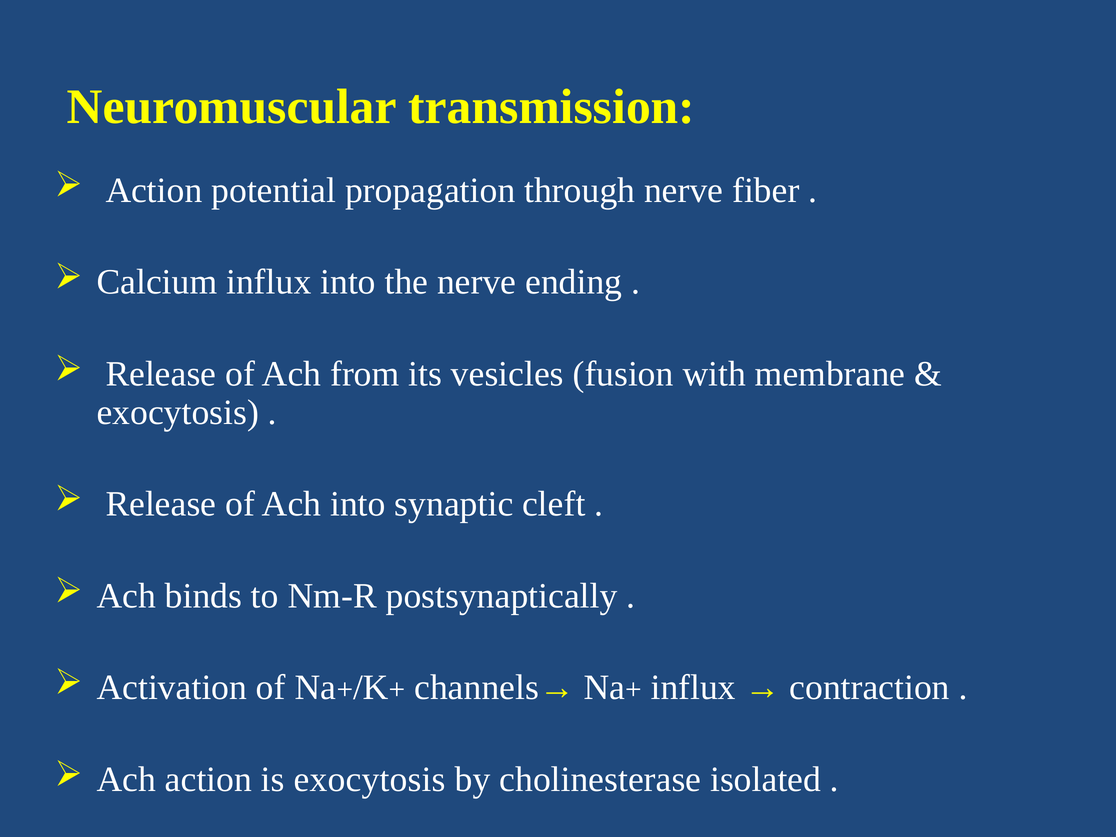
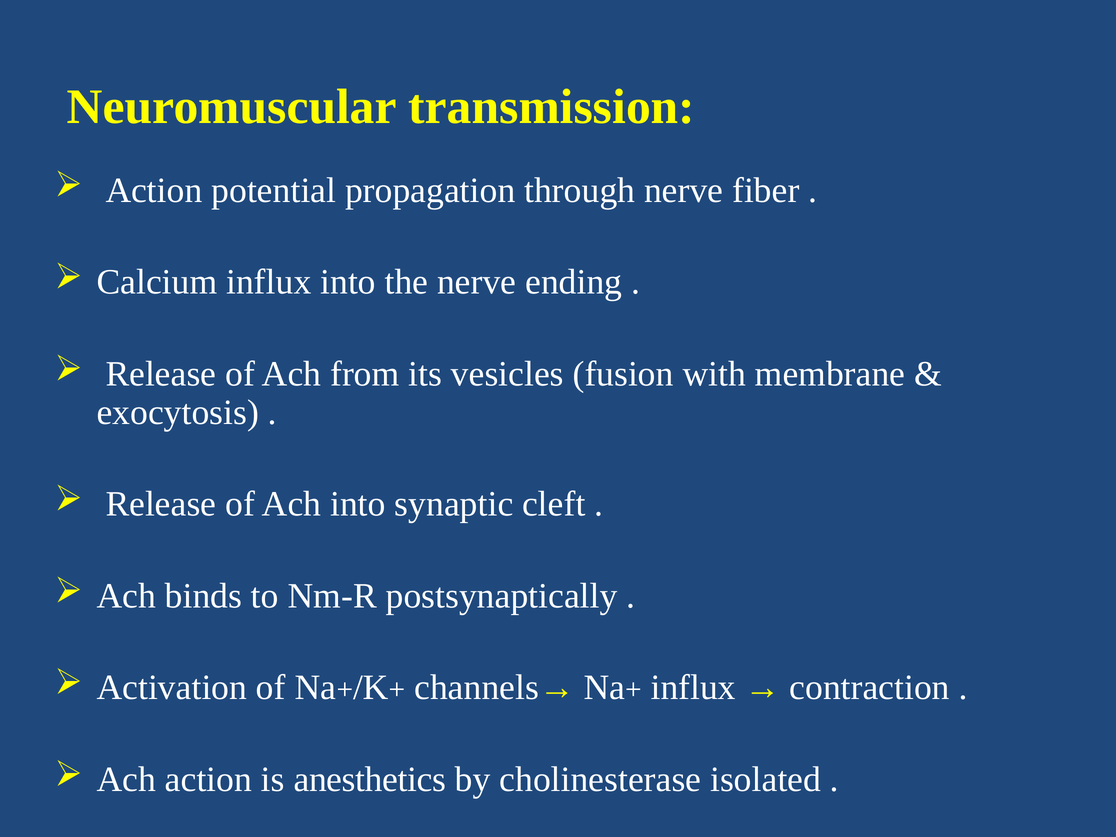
is exocytosis: exocytosis -> anesthetics
